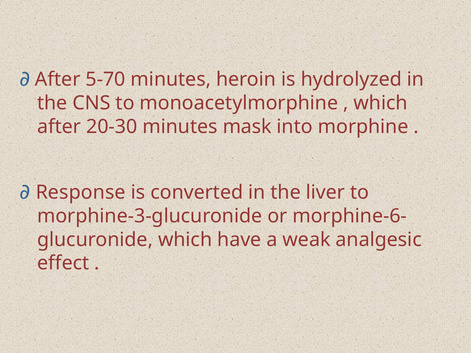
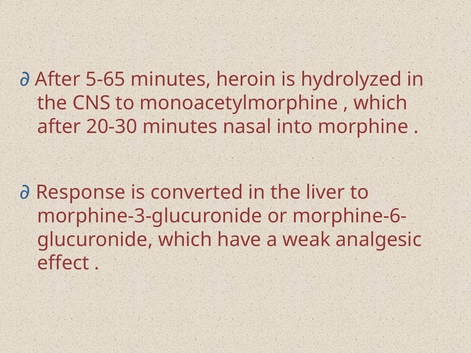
5-70: 5-70 -> 5-65
mask: mask -> nasal
